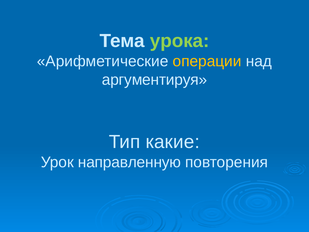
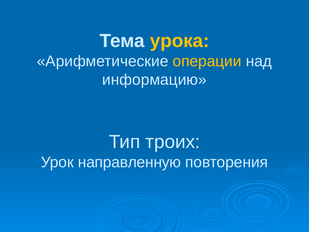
урока colour: light green -> yellow
аргументируя: аргументируя -> информацию
какие: какие -> троих
